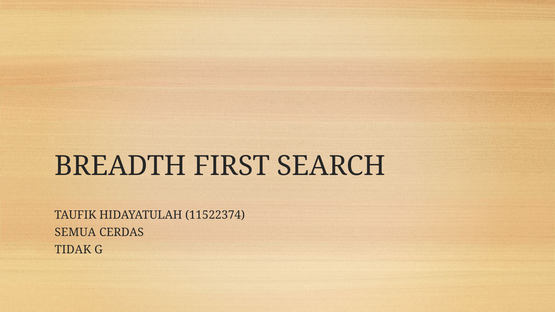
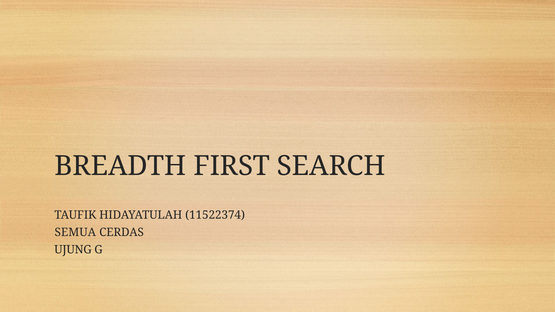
TIDAK: TIDAK -> UJUNG
